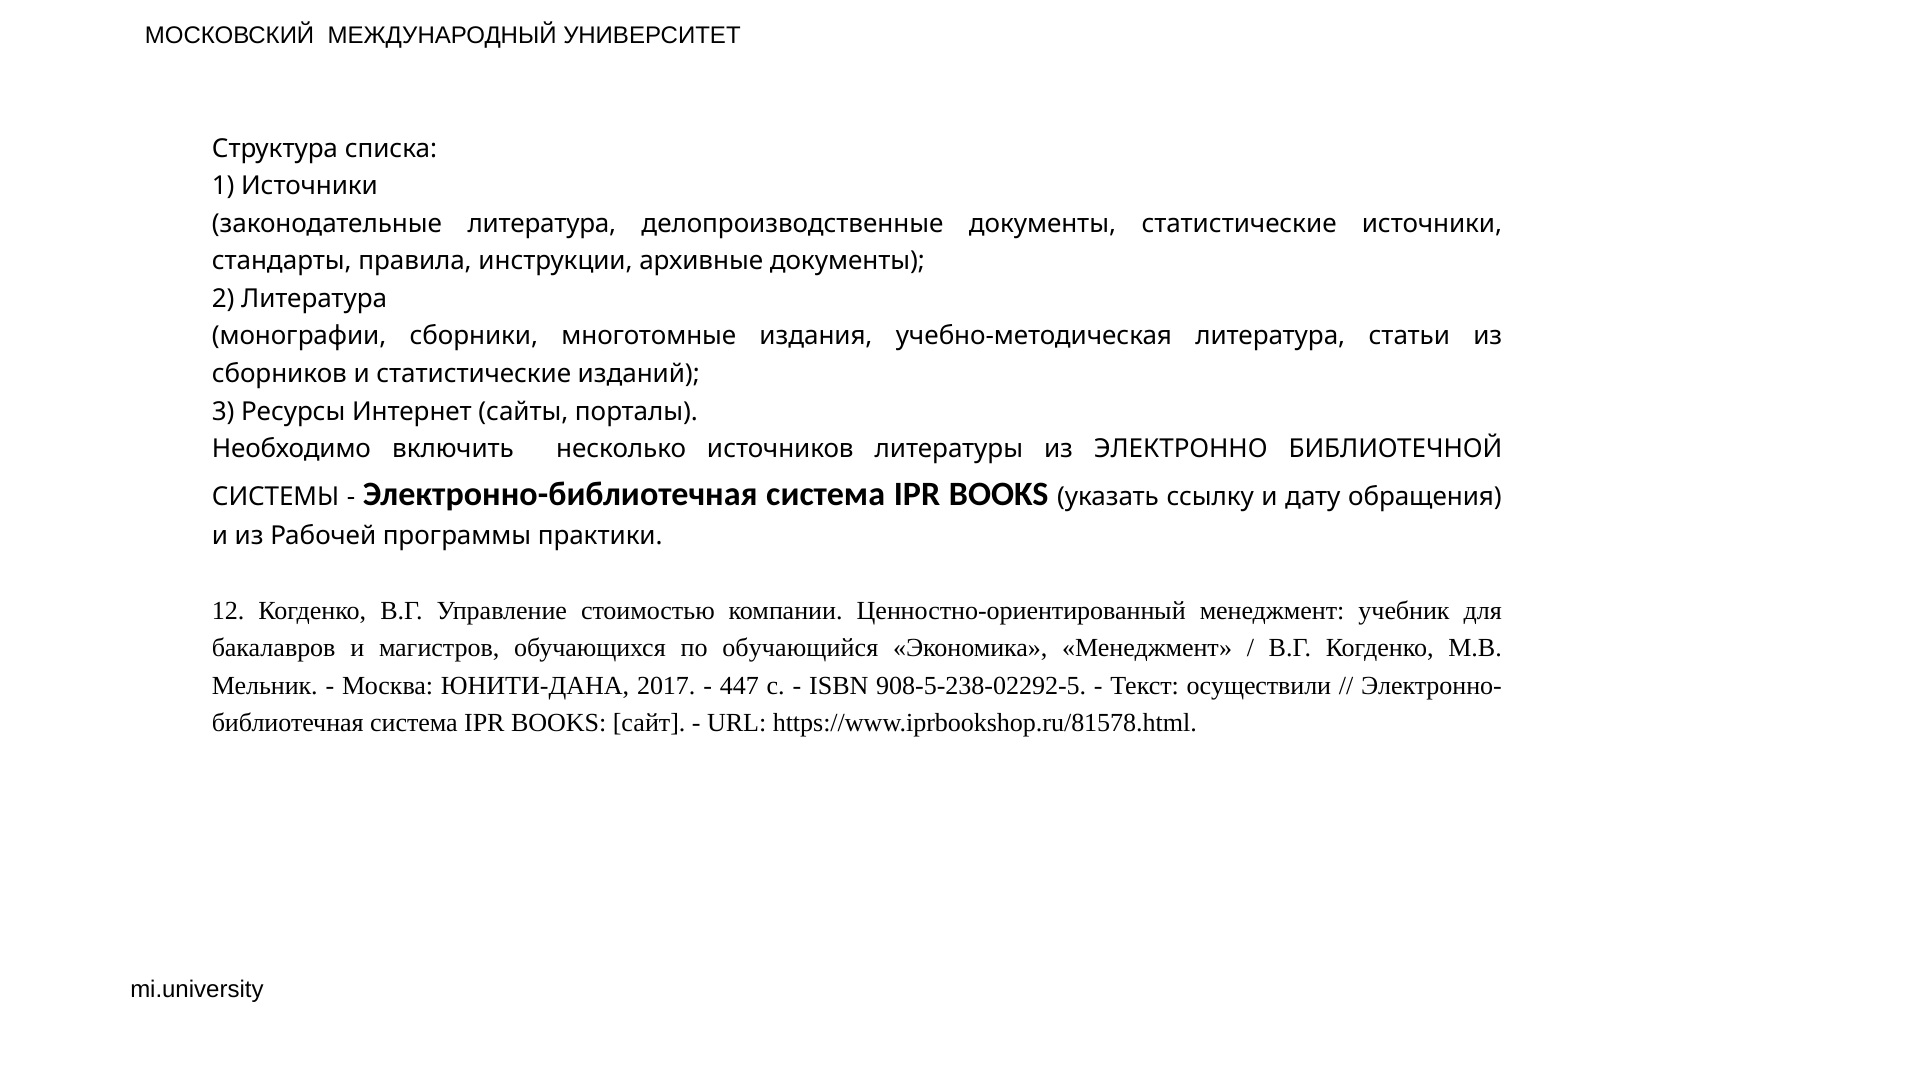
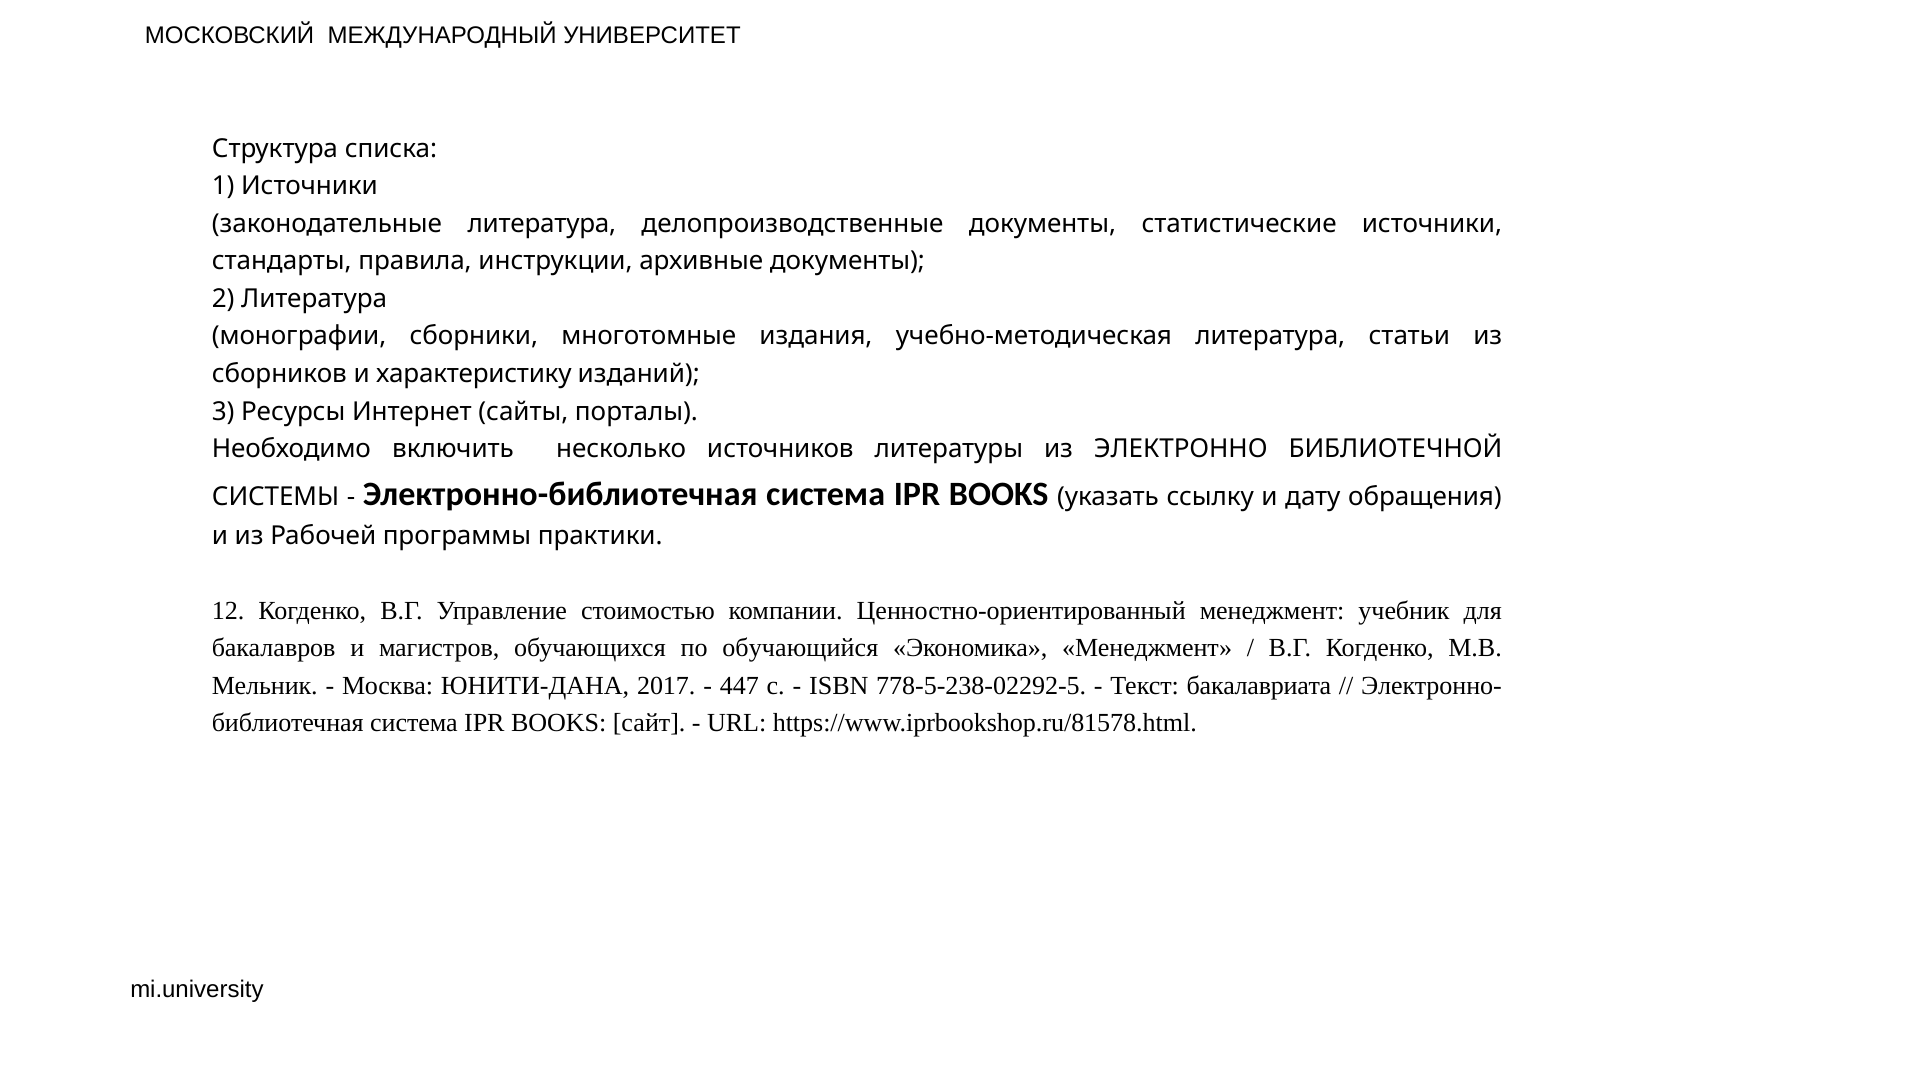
и статистические: статистические -> характеристику
908-5-238-02292-5: 908-5-238-02292-5 -> 778-5-238-02292-5
осуществили: осуществили -> бакалавриата
